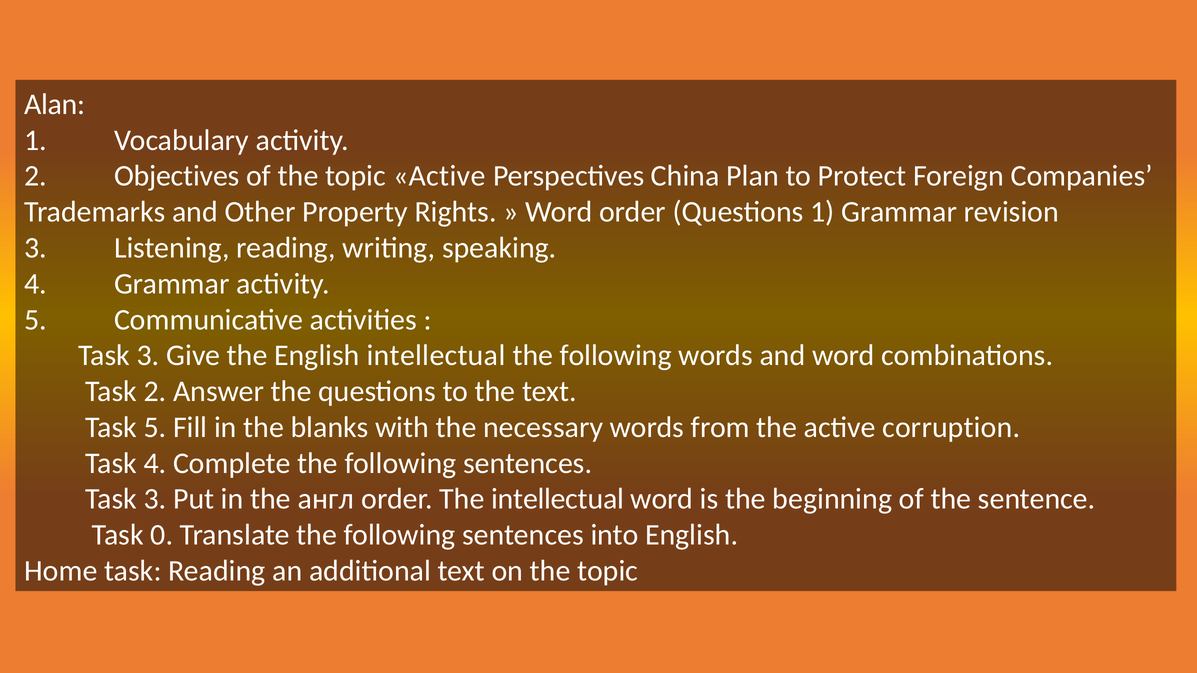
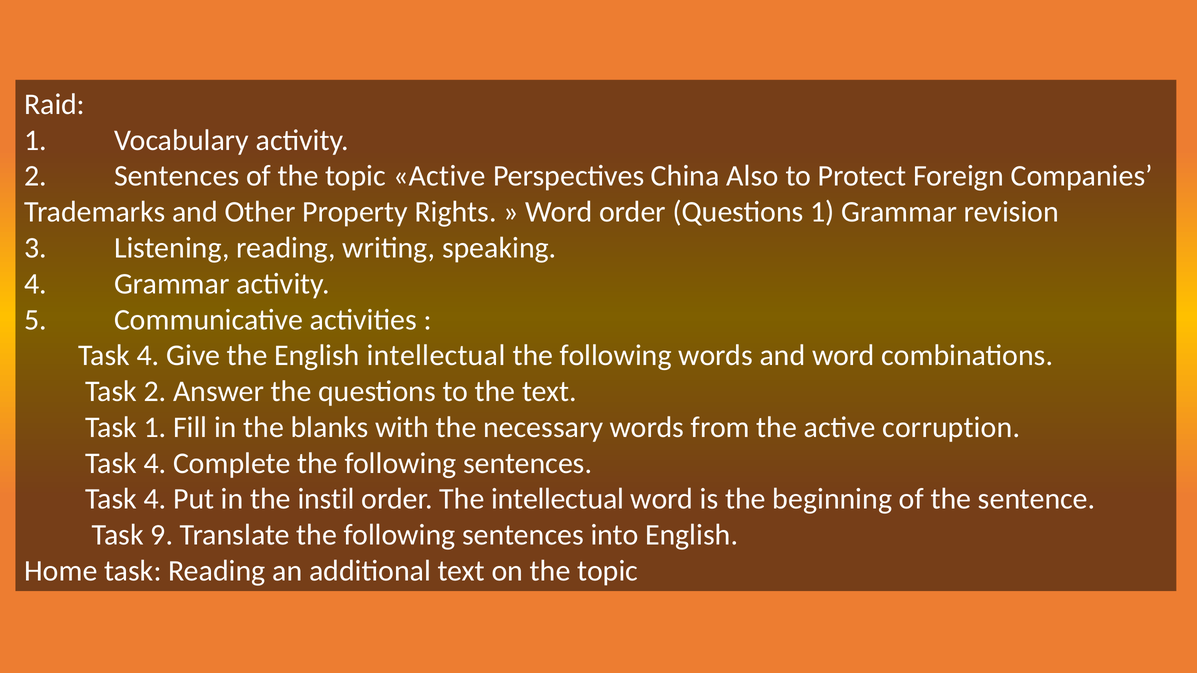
Alan: Alan -> Raid
2 Objectives: Objectives -> Sentences
Plan: Plan -> Also
3 at (148, 356): 3 -> 4
Task 5: 5 -> 1
3 at (155, 499): 3 -> 4
англ: англ -> instil
0: 0 -> 9
